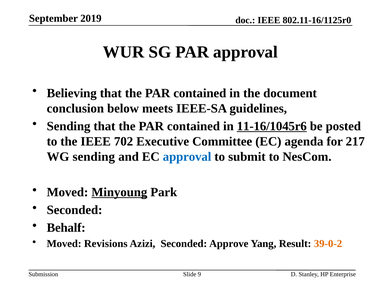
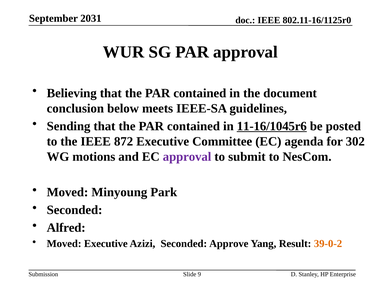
2019: 2019 -> 2031
702: 702 -> 872
217: 217 -> 302
WG sending: sending -> motions
approval at (187, 156) colour: blue -> purple
Minyoung underline: present -> none
Behalf: Behalf -> Alfred
Moved Revisions: Revisions -> Executive
